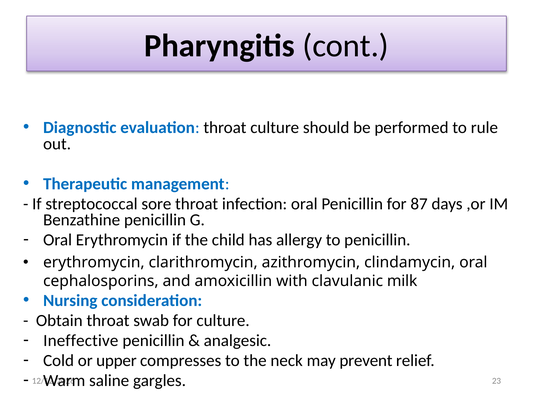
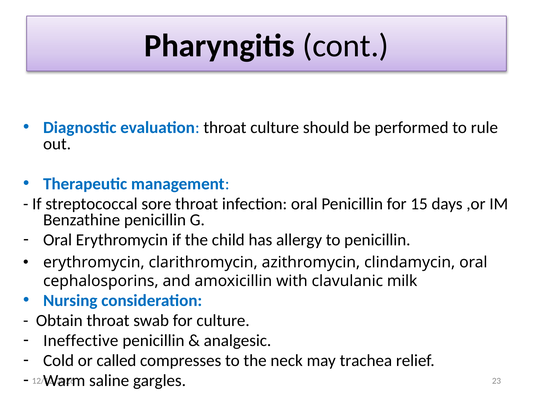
87: 87 -> 15
upper: upper -> called
prevent: prevent -> trachea
